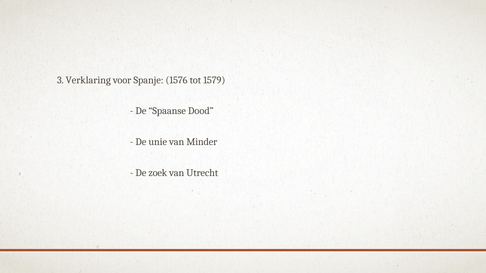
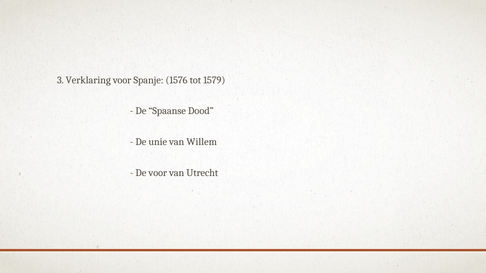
Minder: Minder -> Willem
De zoek: zoek -> voor
